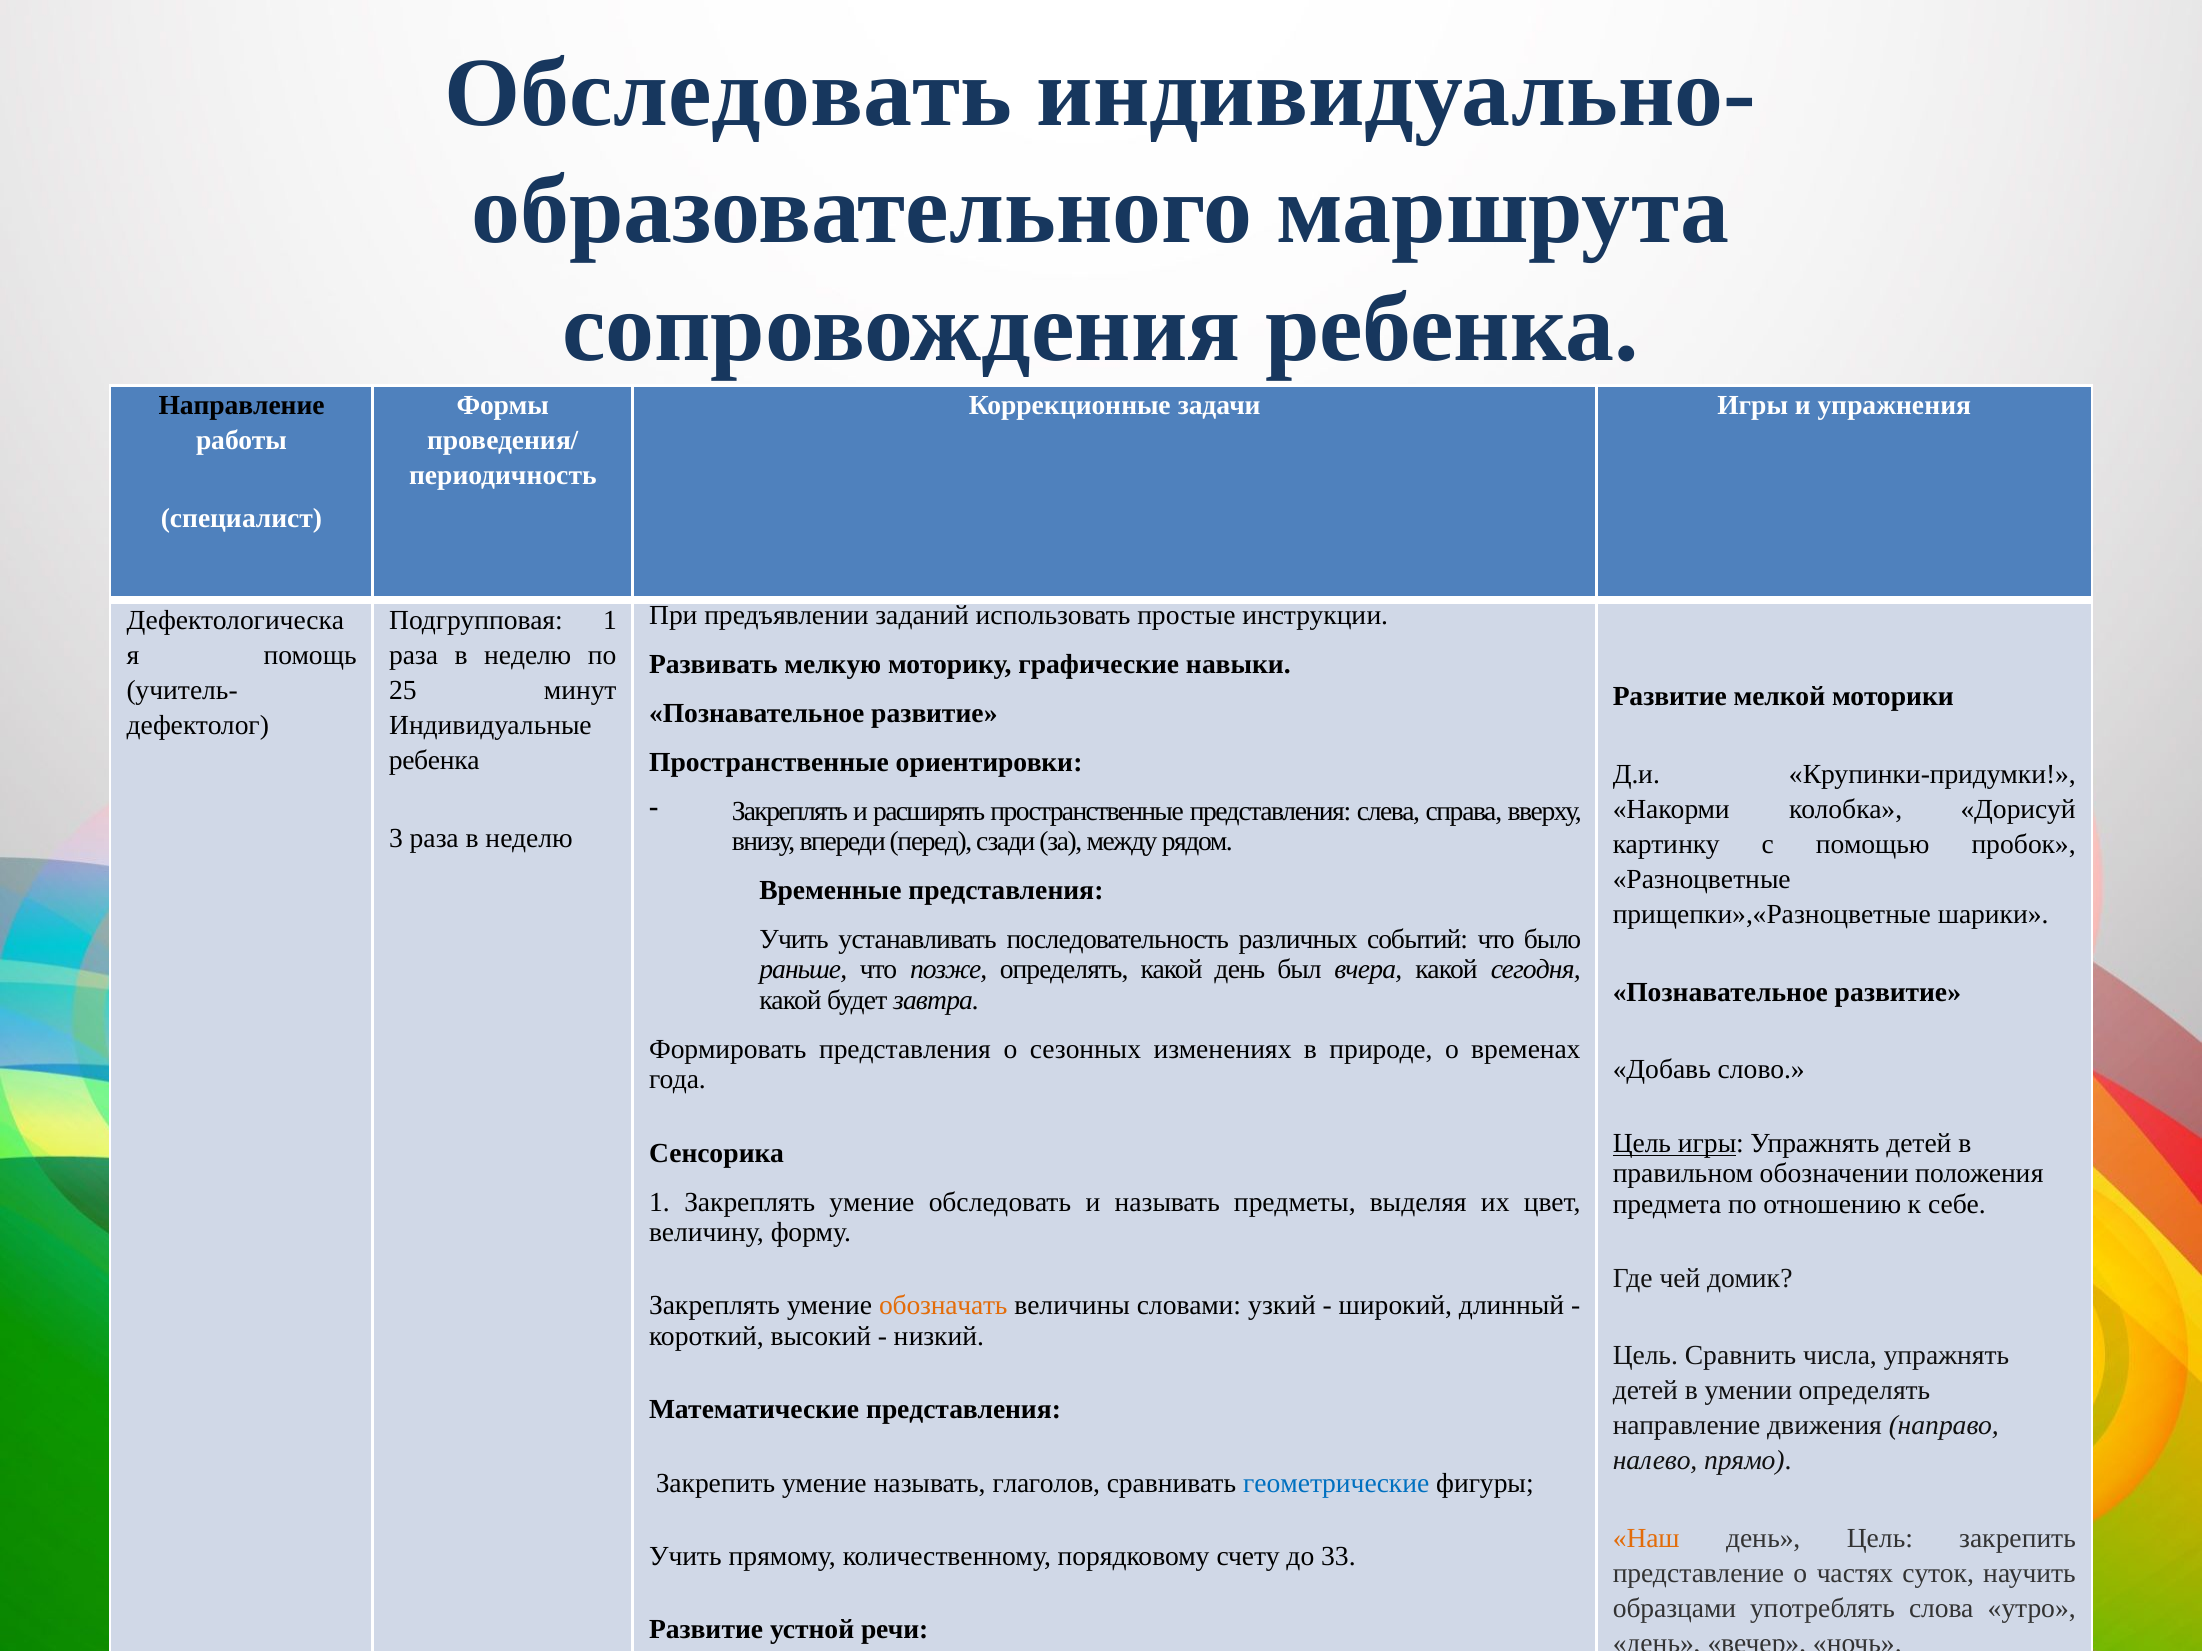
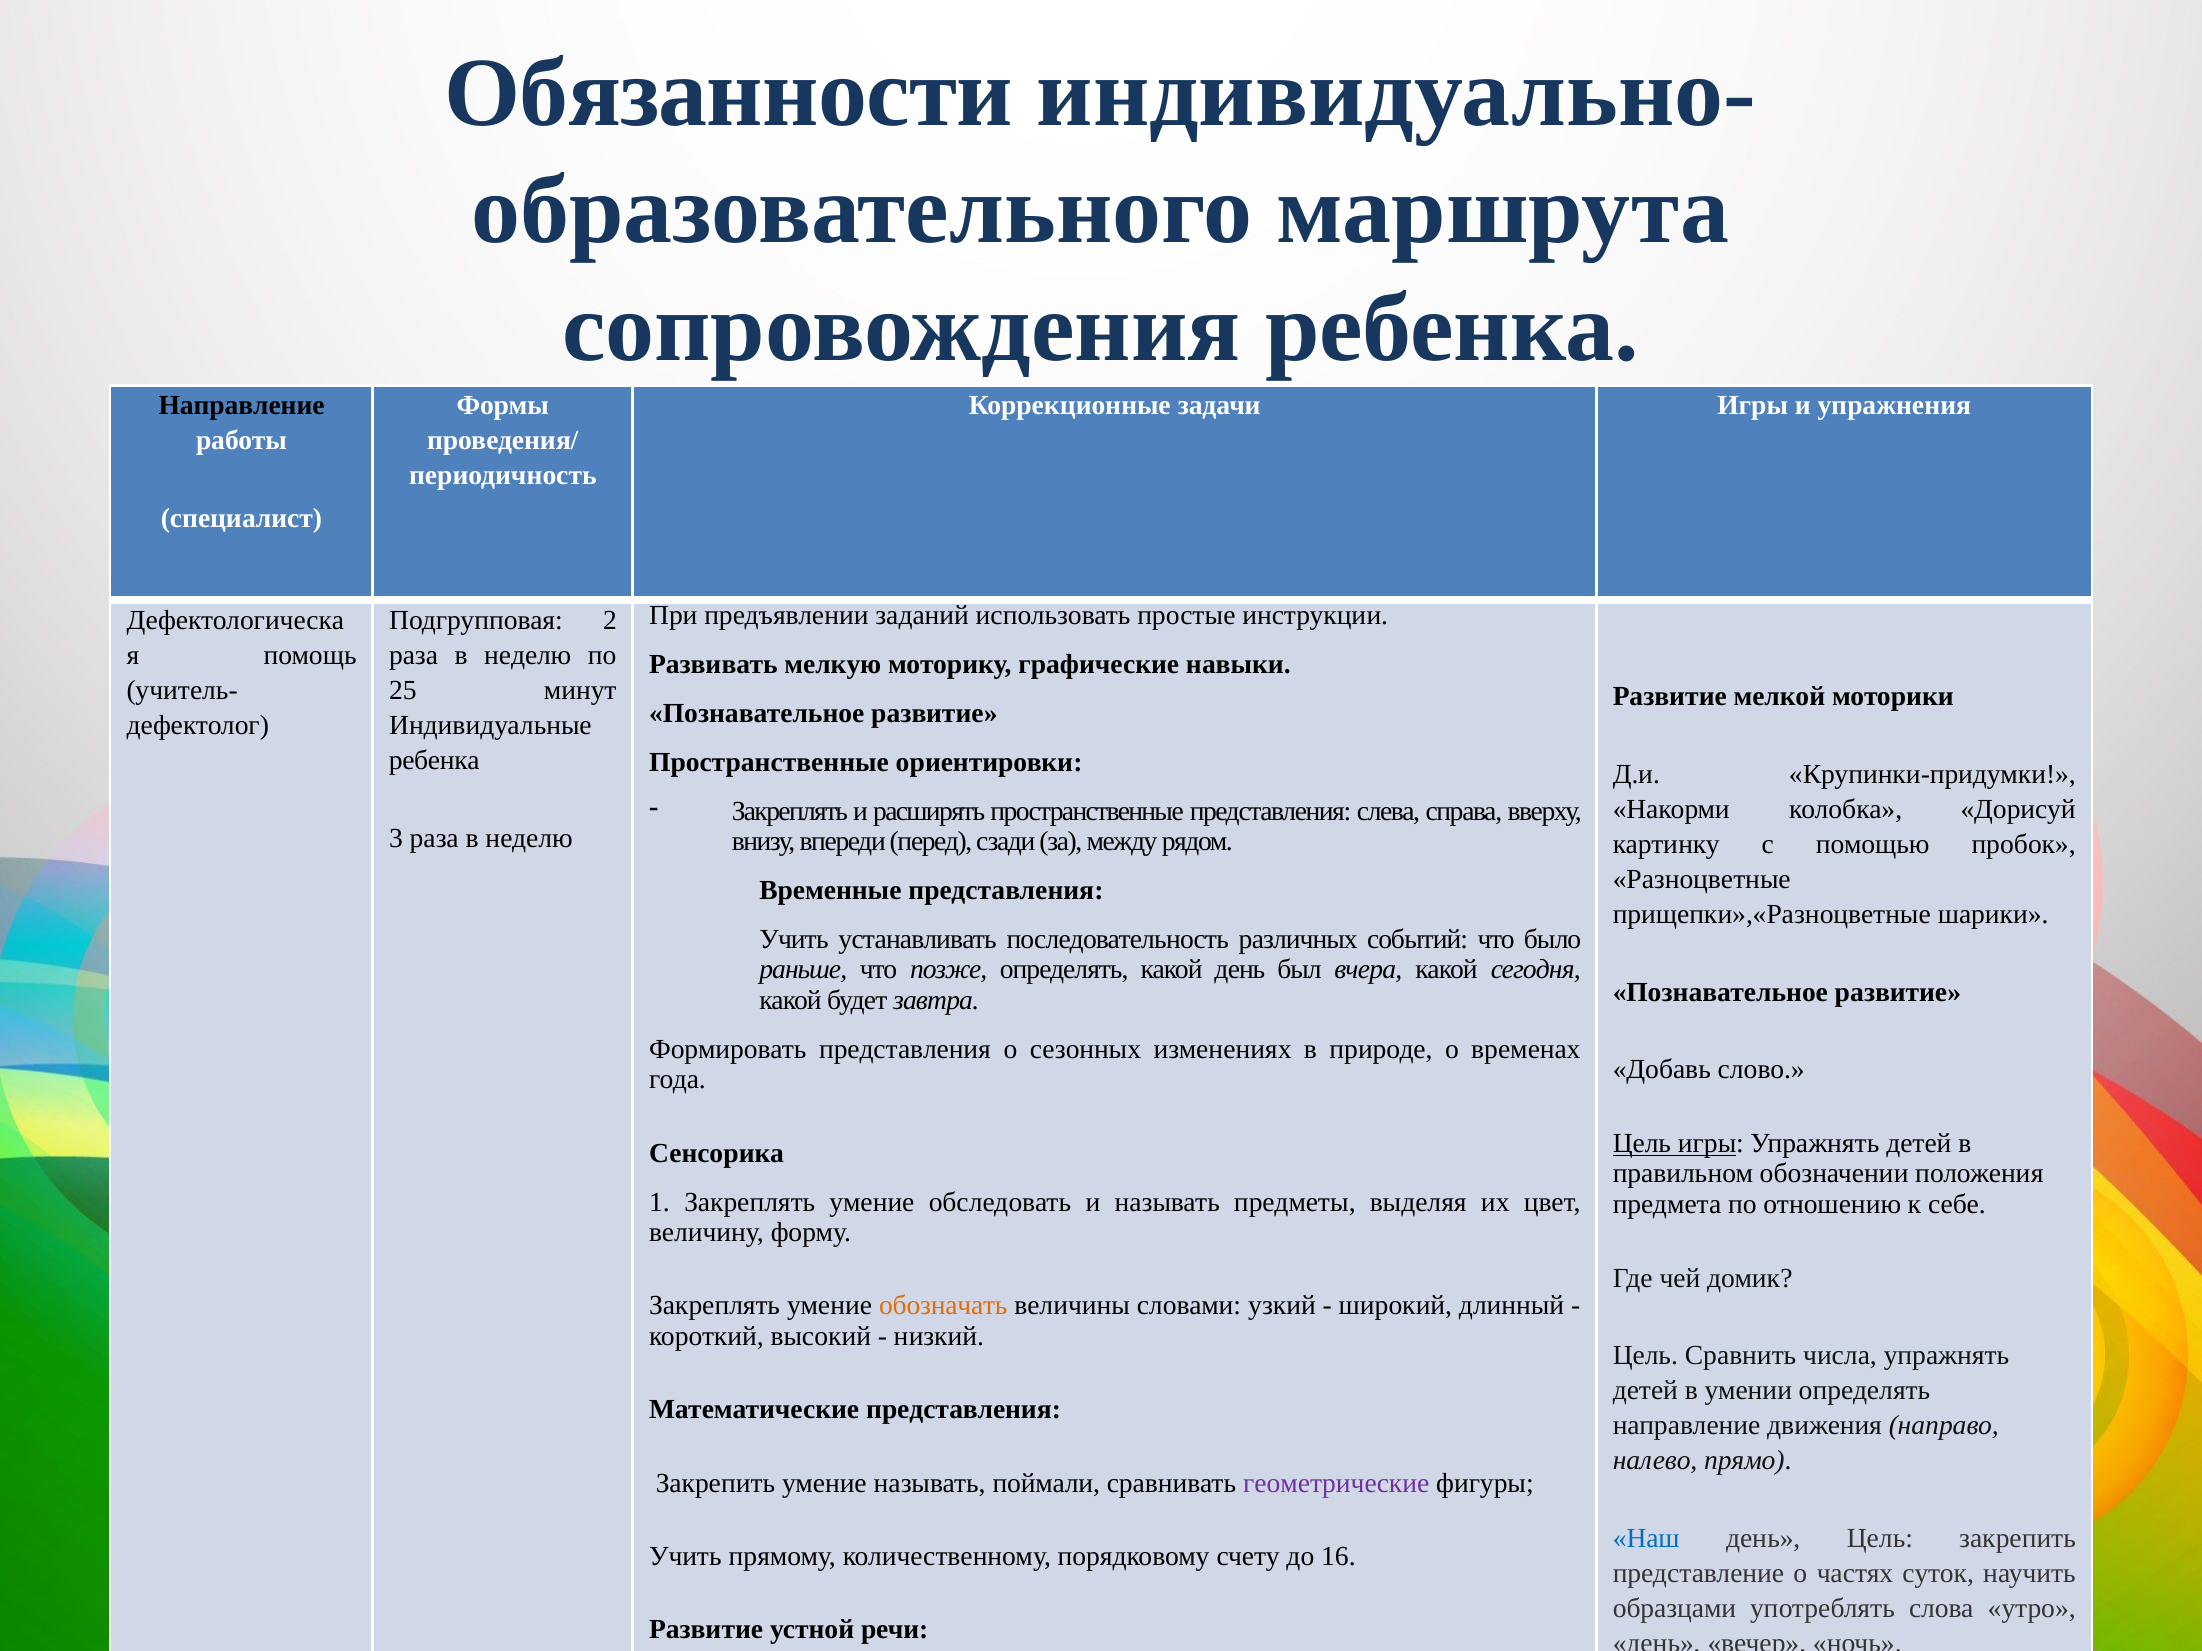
Обследовать at (728, 93): Обследовать -> Обязанности
Подгрупповая 1: 1 -> 2
называть глаголов: глаголов -> поймали
геометрические colour: blue -> purple
Наш colour: orange -> blue
33: 33 -> 16
